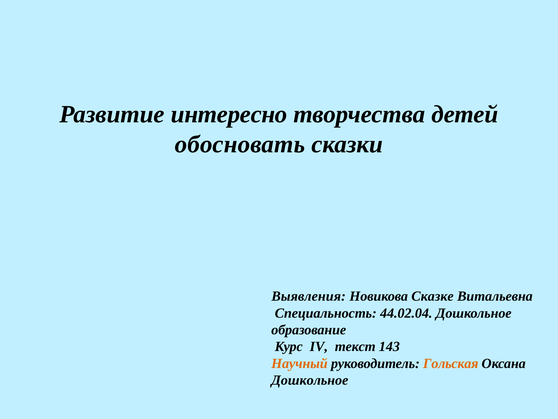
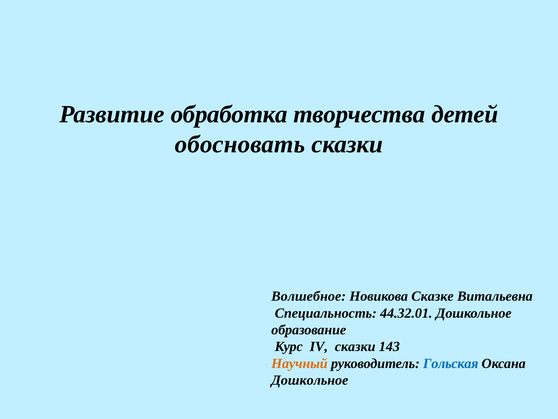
интересно: интересно -> обработка
Выявления: Выявления -> Волшебное
44.02.04: 44.02.04 -> 44.32.01
IV текст: текст -> сказки
Гольская colour: orange -> blue
